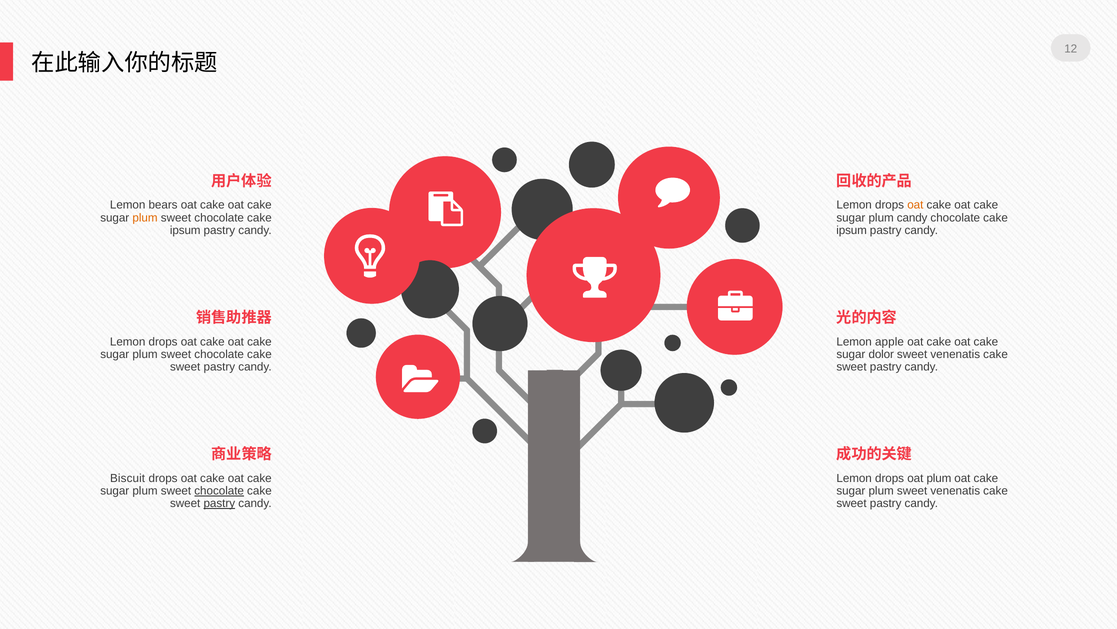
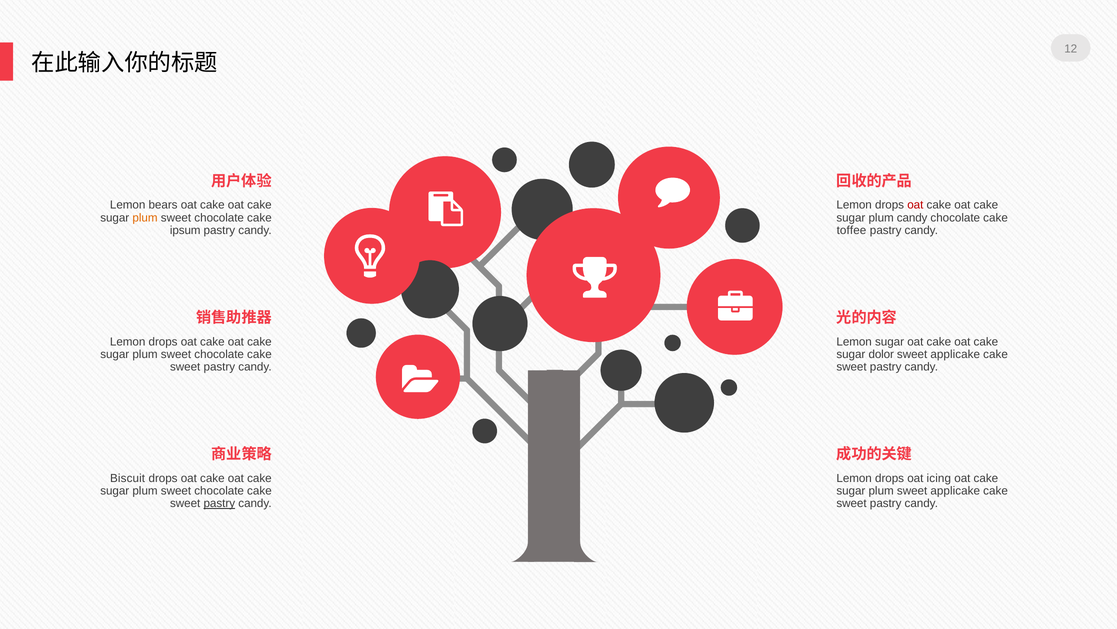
oat at (915, 205) colour: orange -> red
ipsum at (852, 230): ipsum -> toffee
Lemon apple: apple -> sugar
venenatis at (955, 354): venenatis -> applicake
oat plum: plum -> icing
chocolate at (219, 490) underline: present -> none
plum sweet venenatis: venenatis -> applicake
